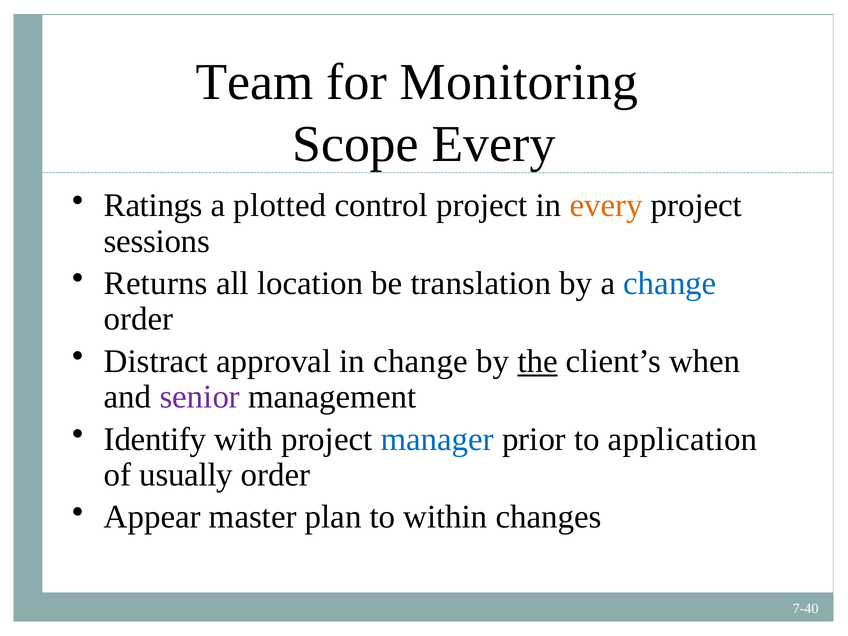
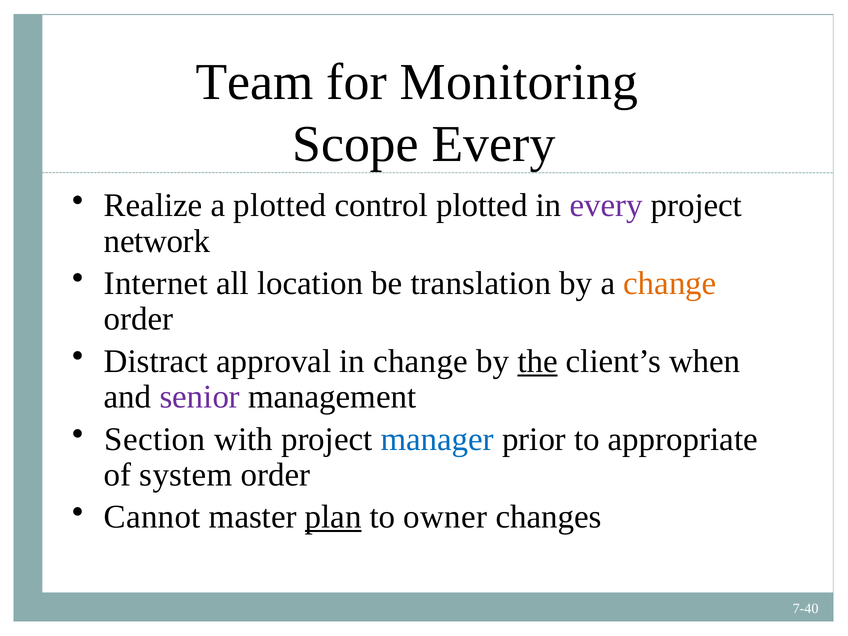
Ratings: Ratings -> Realize
control project: project -> plotted
every at (606, 206) colour: orange -> purple
sessions: sessions -> network
Returns: Returns -> Internet
change at (670, 283) colour: blue -> orange
Identify: Identify -> Section
application: application -> appropriate
usually: usually -> system
Appear: Appear -> Cannot
plan underline: none -> present
within: within -> owner
